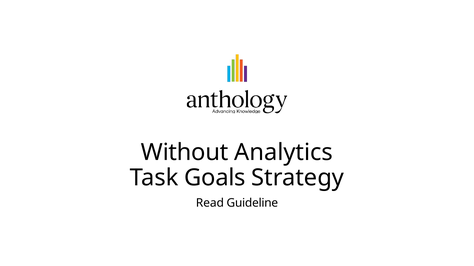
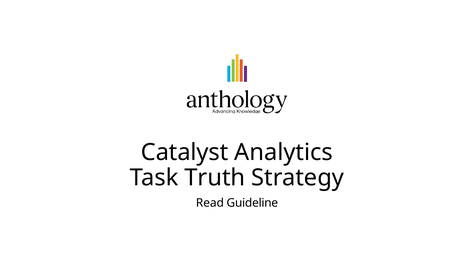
Without: Without -> Catalyst
Goals: Goals -> Truth
